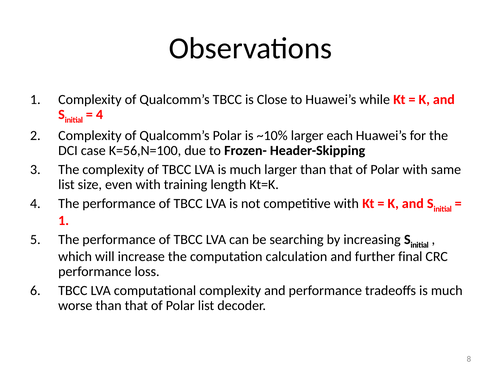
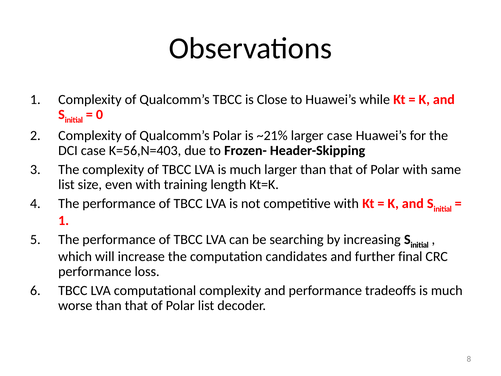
4 at (99, 115): 4 -> 0
~10%: ~10% -> ~21%
larger each: each -> case
K=56,N=100: K=56,N=100 -> K=56,N=403
calculation: calculation -> candidates
